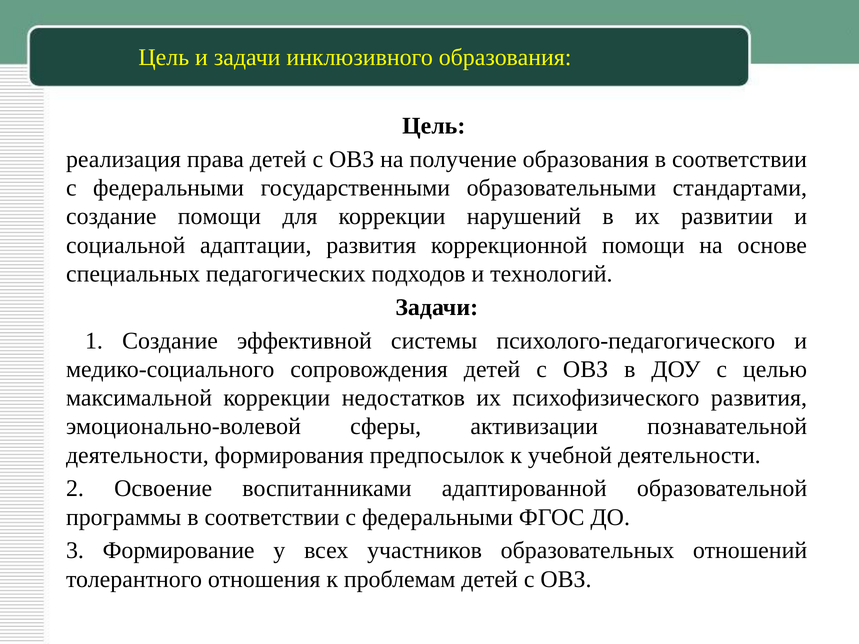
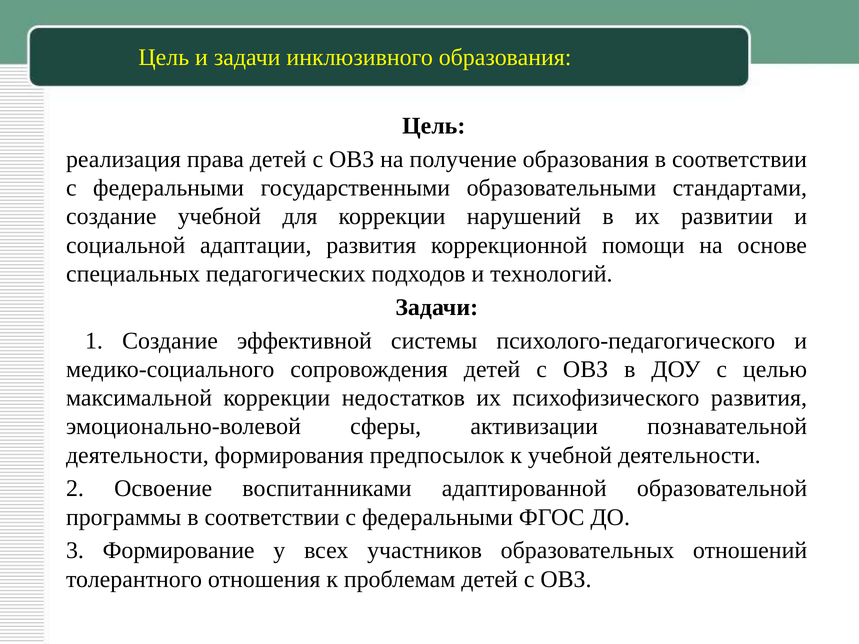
создание помощи: помощи -> учебной
